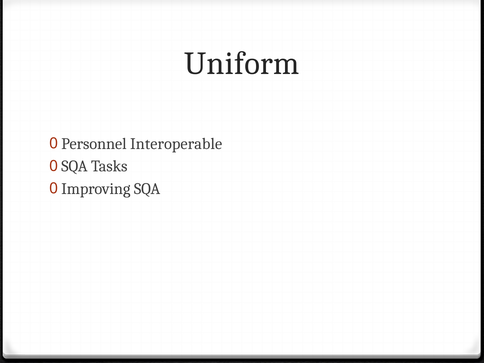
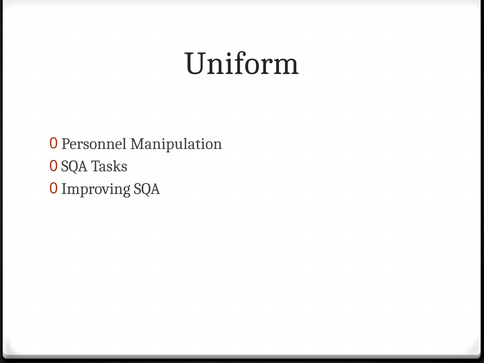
Interoperable: Interoperable -> Manipulation
